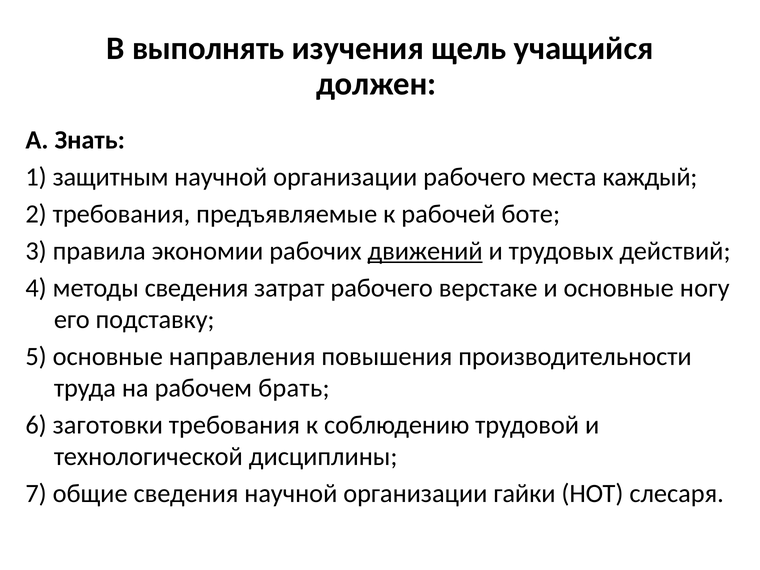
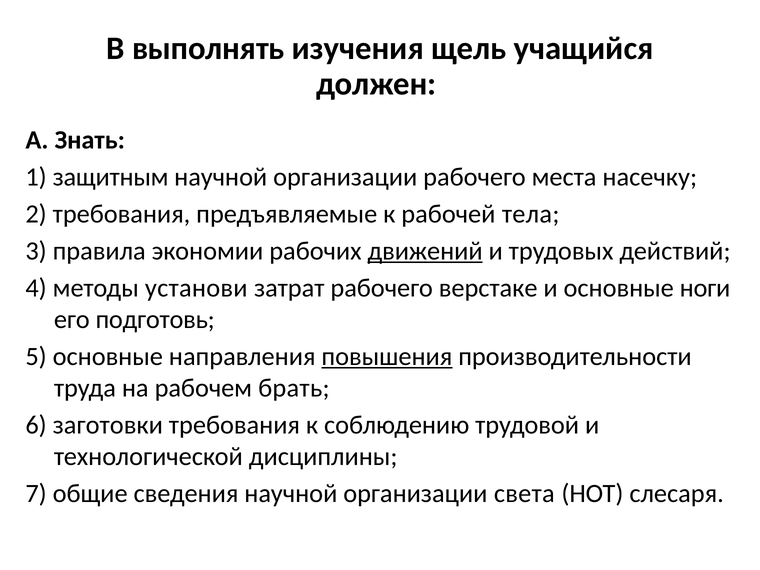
каждый: каждый -> насечку
боте: боте -> тела
методы сведения: сведения -> установи
ногу: ногу -> ноги
подставку: подставку -> подготовь
повышения underline: none -> present
гайки: гайки -> света
